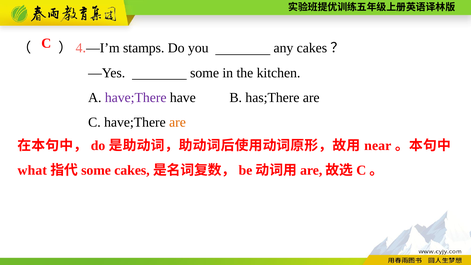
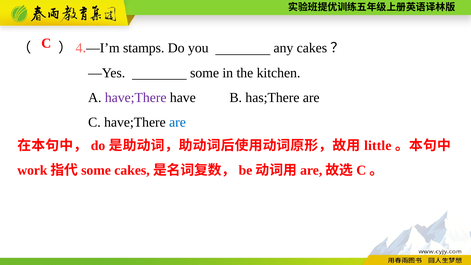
are at (177, 122) colour: orange -> blue
near: near -> little
what: what -> work
